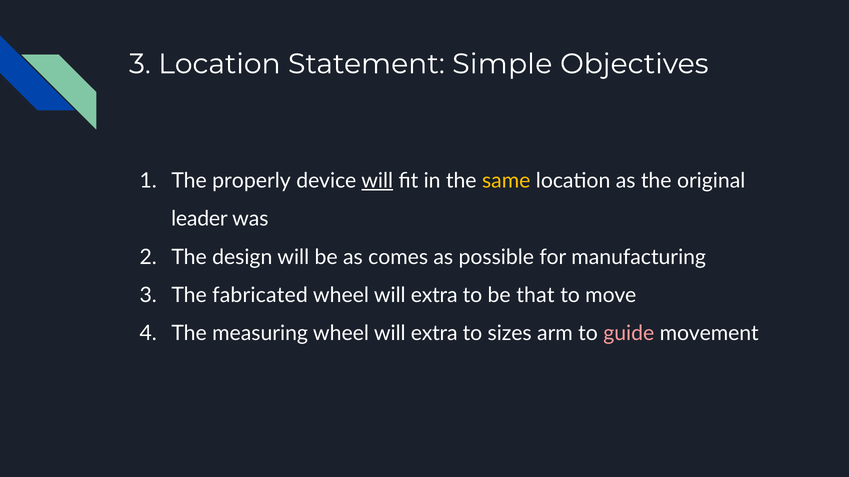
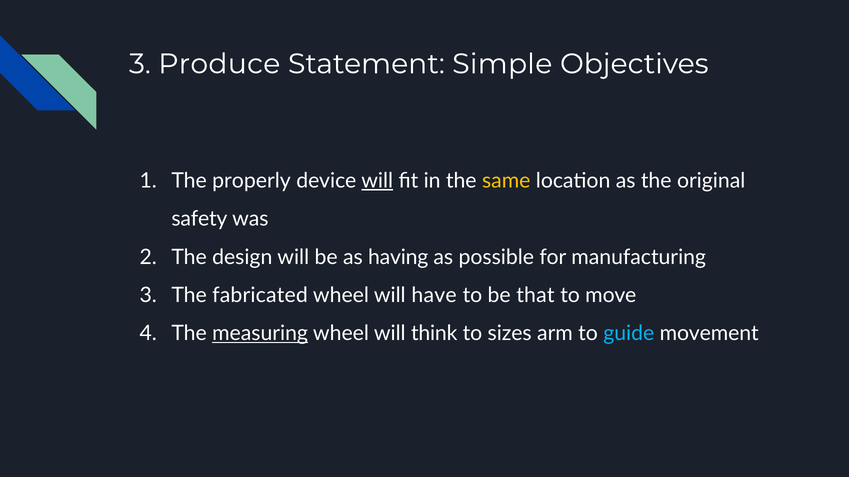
3 Location: Location -> Produce
leader: leader -> safety
comes: comes -> having
extra at (434, 296): extra -> have
measuring underline: none -> present
extra at (434, 334): extra -> think
guide colour: pink -> light blue
